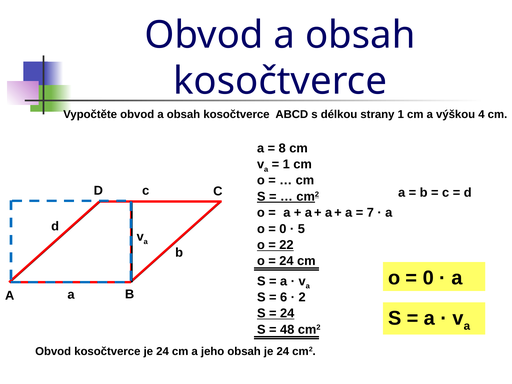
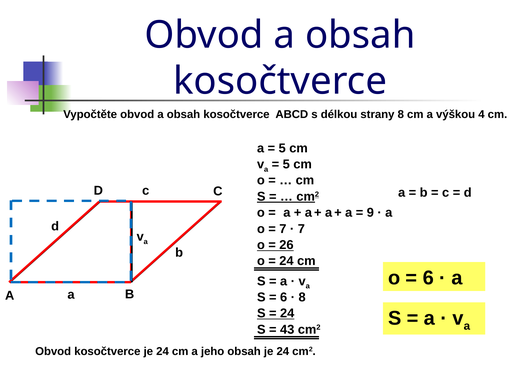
strany 1: 1 -> 8
8 at (282, 148): 8 -> 5
1 at (286, 164): 1 -> 5
7: 7 -> 9
0 at (283, 229): 0 -> 7
5 at (301, 229): 5 -> 7
22: 22 -> 26
0 at (428, 278): 0 -> 6
2 at (302, 297): 2 -> 8
48: 48 -> 43
